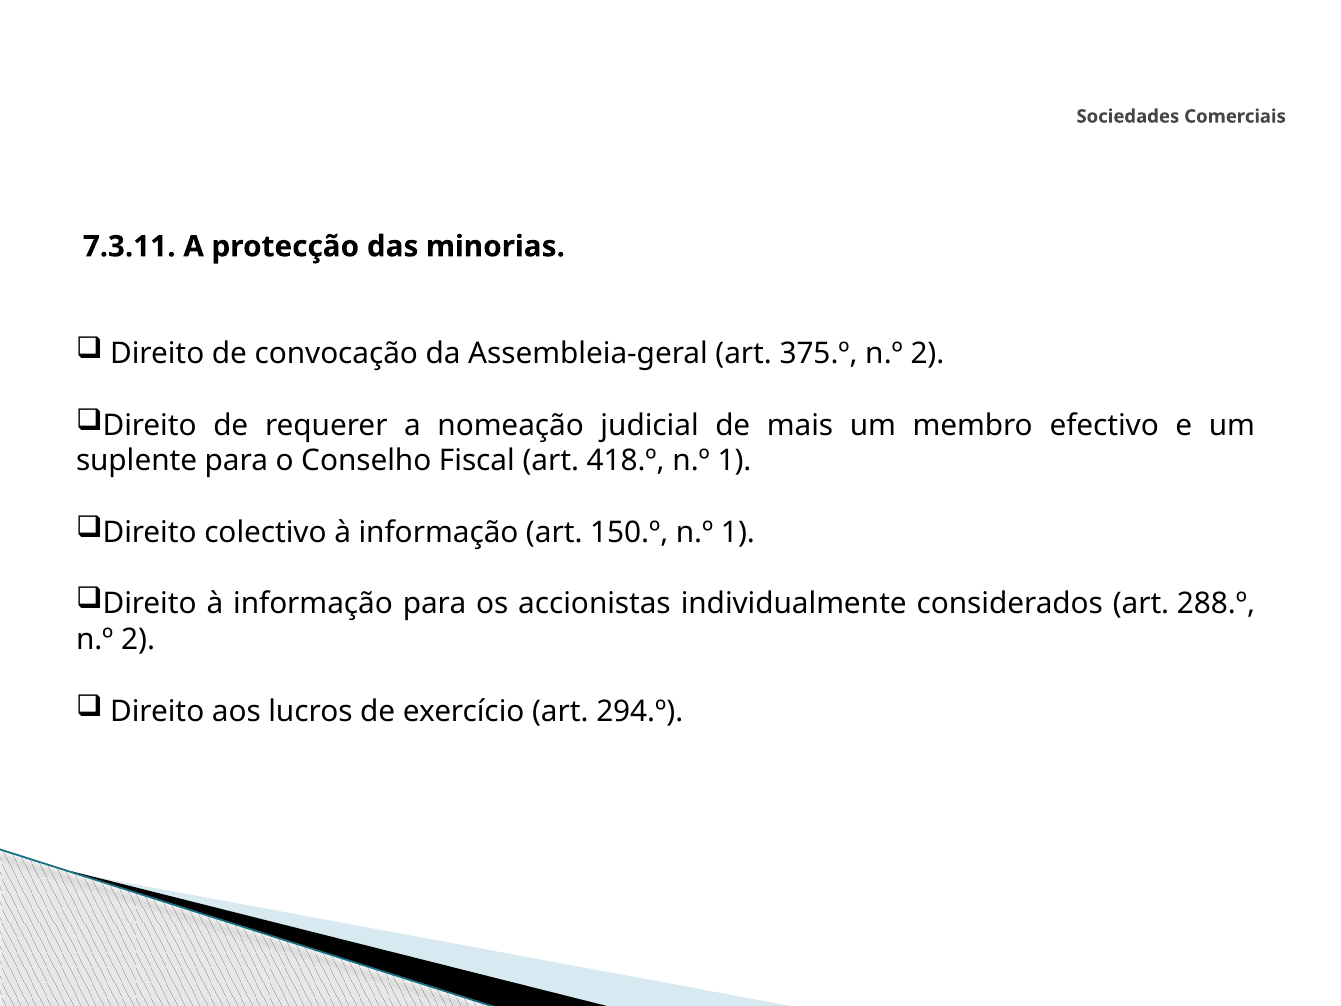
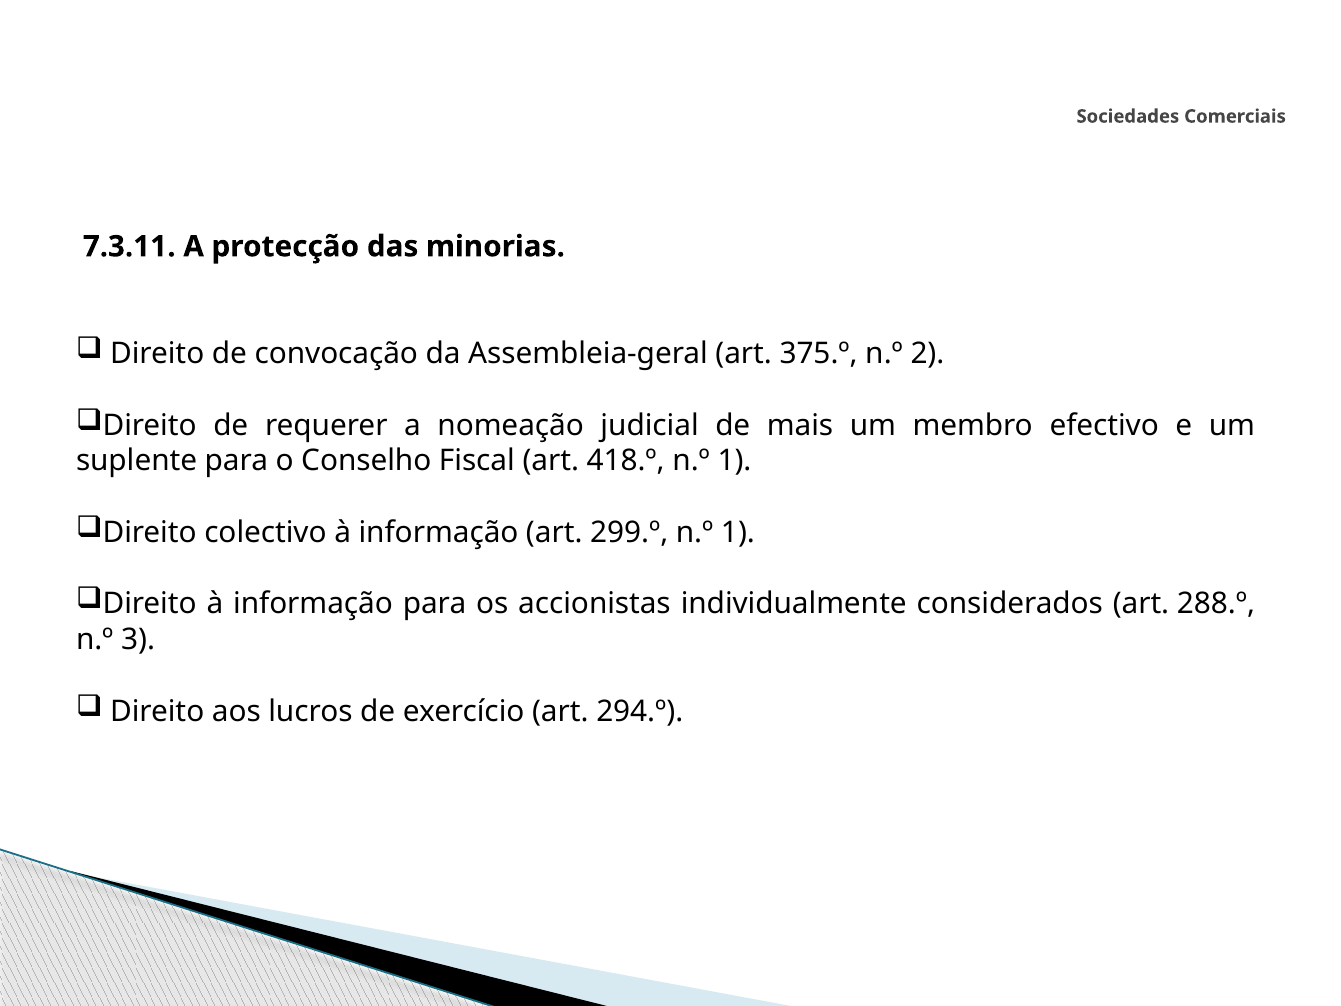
150.º: 150.º -> 299.º
2 at (138, 640): 2 -> 3
